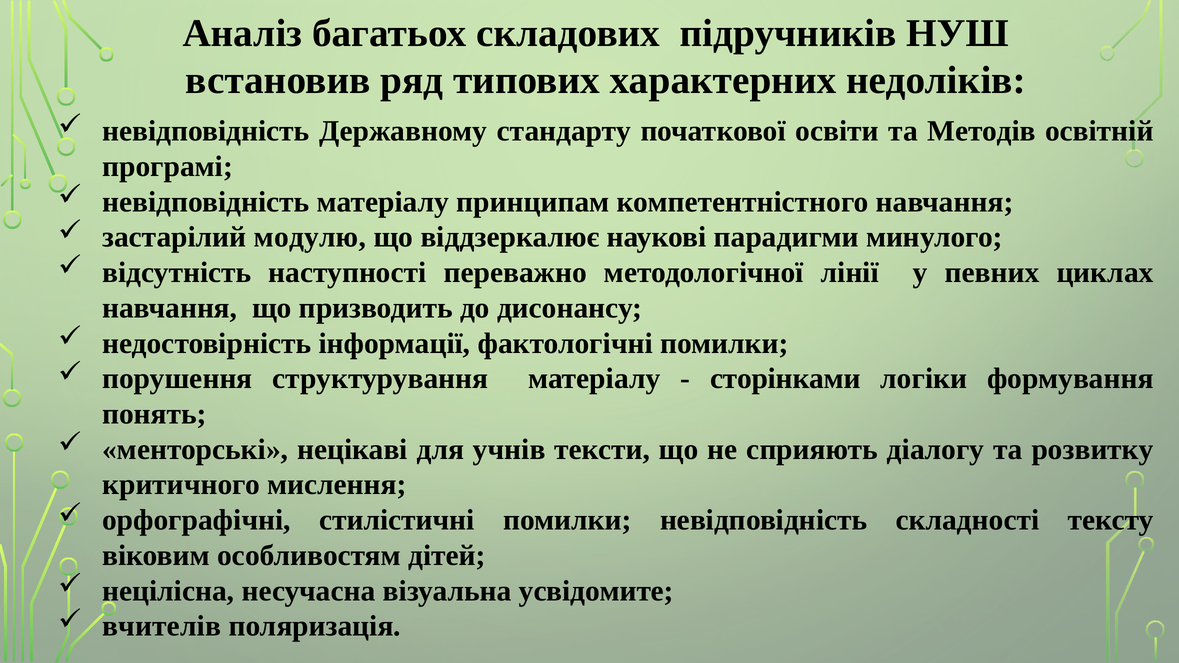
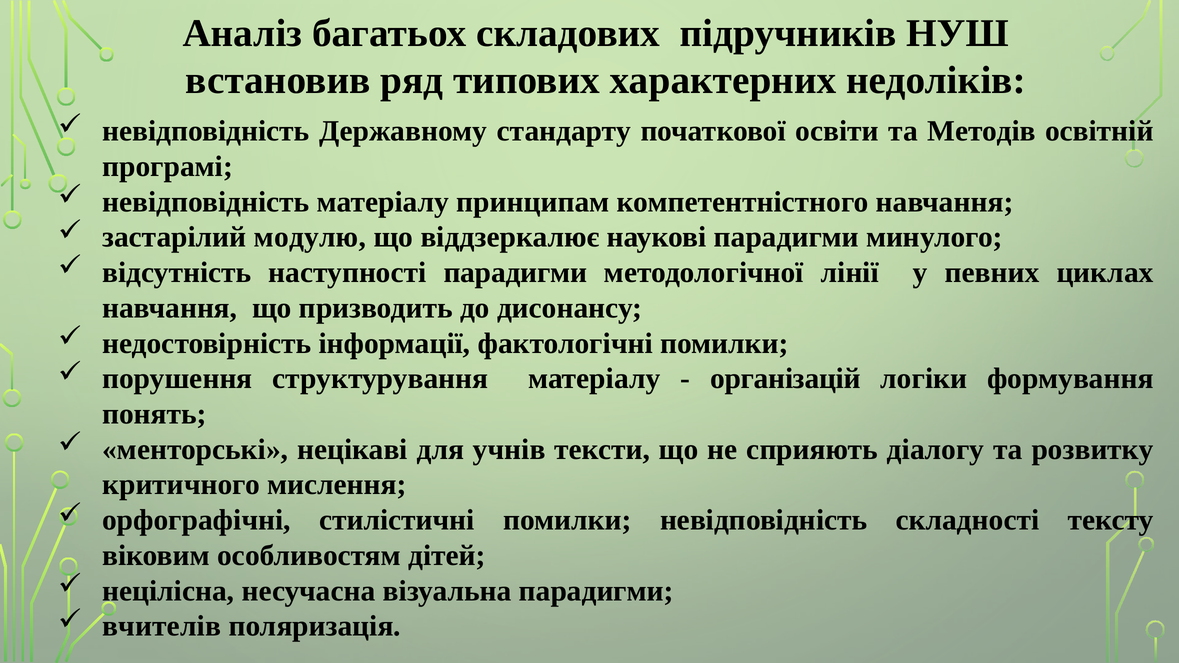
наступності переважно: переважно -> парадигми
сторінками: сторінками -> організацій
візуальна усвідомите: усвідомите -> парадигми
